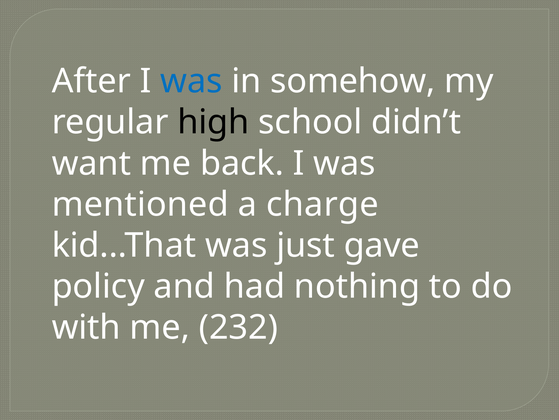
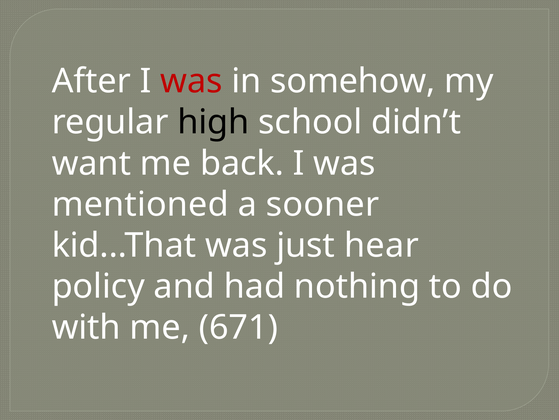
was at (191, 81) colour: blue -> red
charge: charge -> sooner
gave: gave -> hear
232: 232 -> 671
